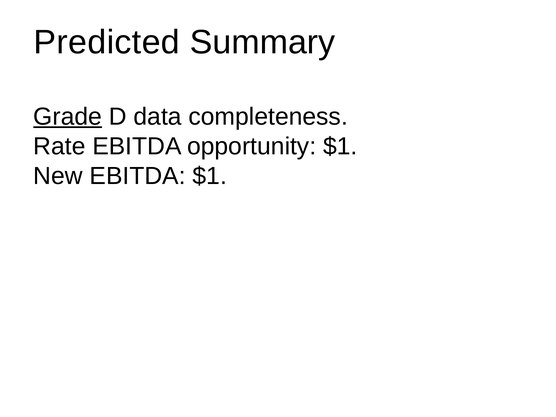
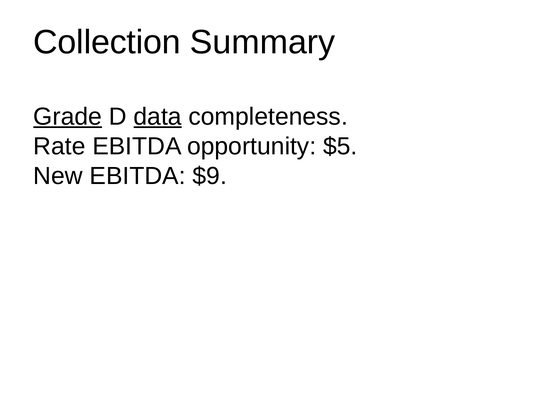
Predicted: Predicted -> Collection
data underline: none -> present
opportunity $1: $1 -> $5
EBITDA $1: $1 -> $9
